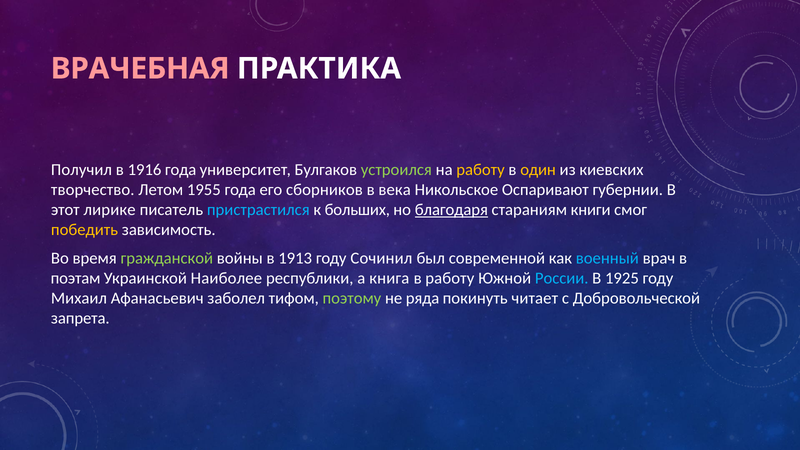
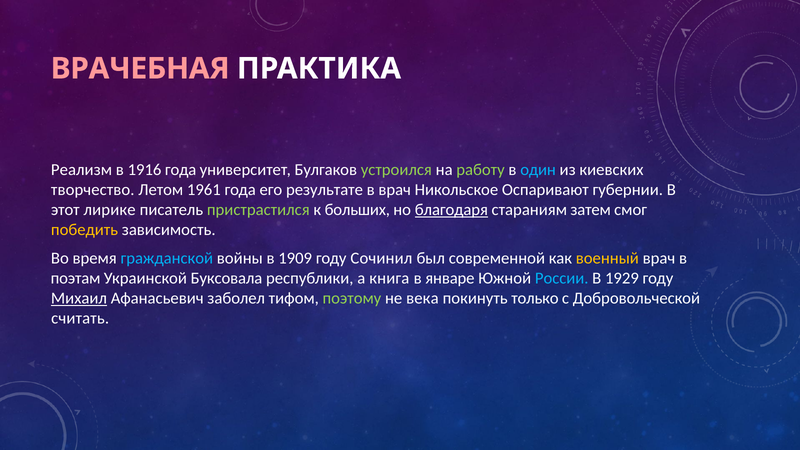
Получил: Получил -> Реализм
работу at (480, 170) colour: yellow -> light green
один colour: yellow -> light blue
1955: 1955 -> 1961
сборников: сборников -> результате
в века: века -> врач
пристрастился colour: light blue -> light green
книги: книги -> затем
гражданской colour: light green -> light blue
1913: 1913 -> 1909
военный colour: light blue -> yellow
Наиболее: Наиболее -> Буксовала
в работу: работу -> январе
1925: 1925 -> 1929
Михаил underline: none -> present
ряда: ряда -> века
читает: читает -> только
запрета: запрета -> считать
